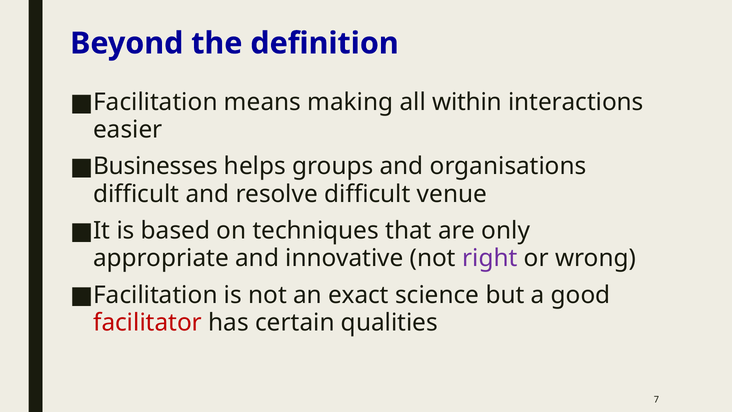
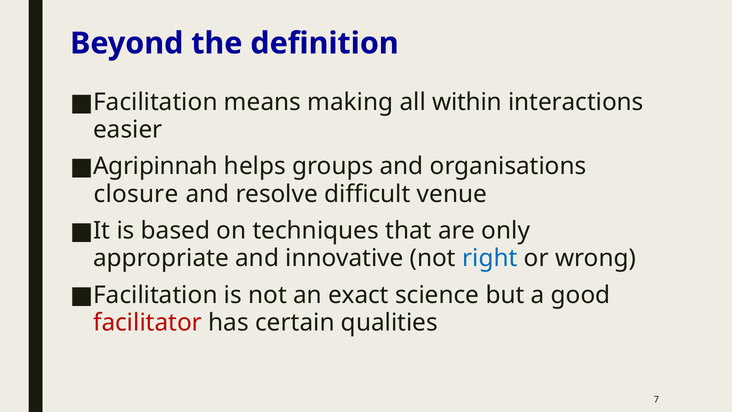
Businesses: Businesses -> Agripinnah
difficult at (136, 194): difficult -> closure
right colour: purple -> blue
